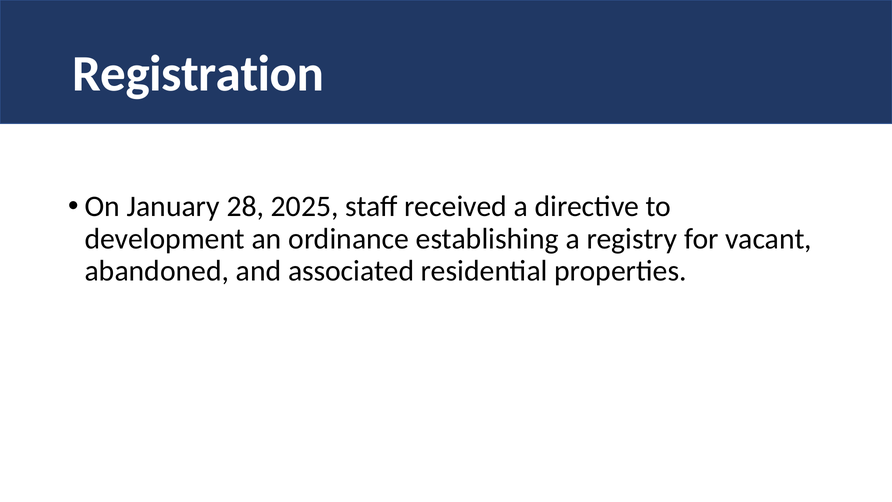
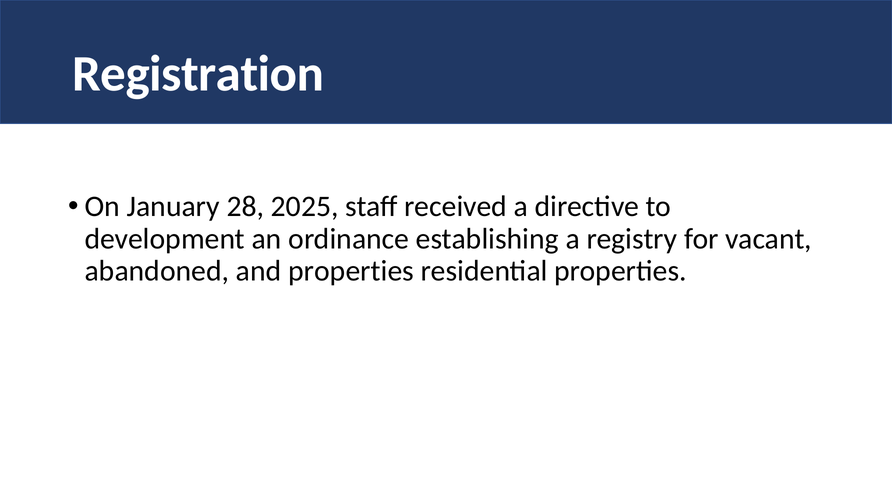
and associated: associated -> properties
